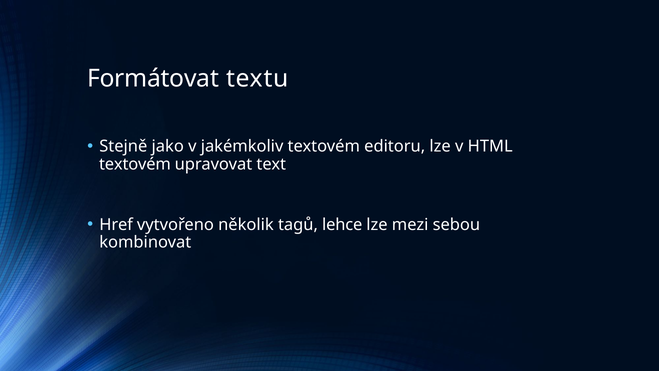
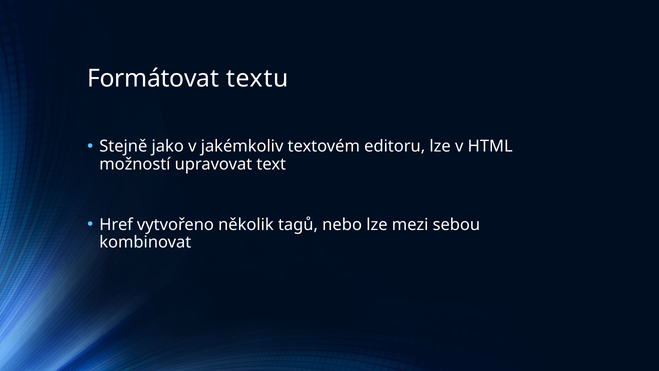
textovém at (135, 164): textovém -> možností
lehce: lehce -> nebo
